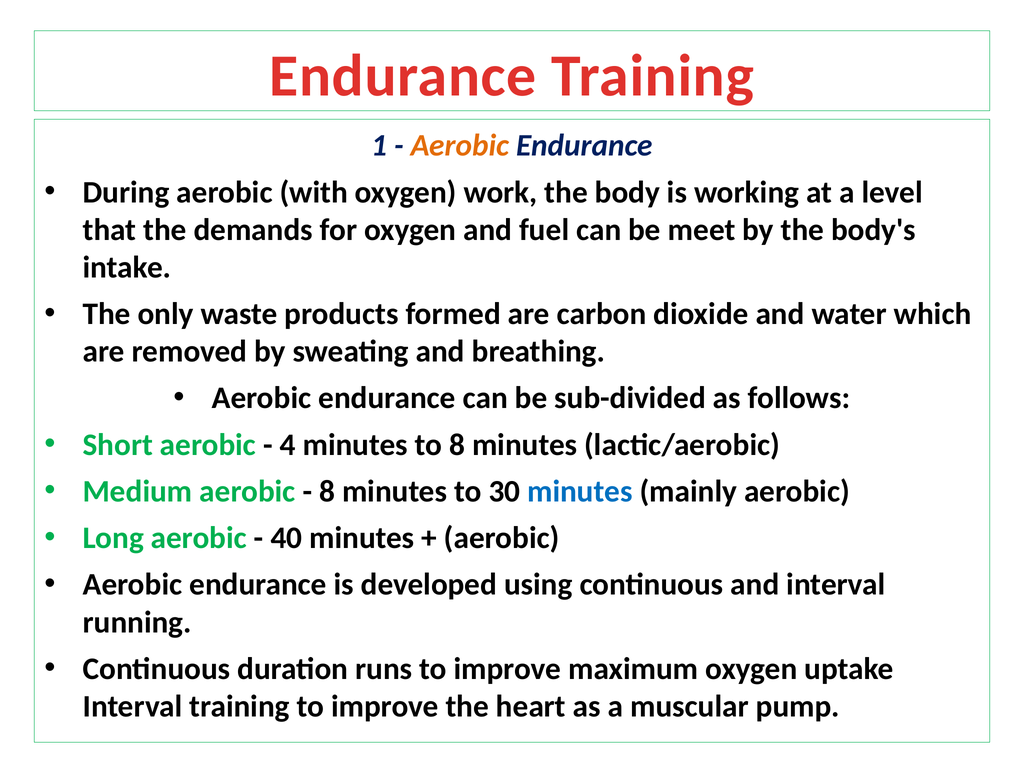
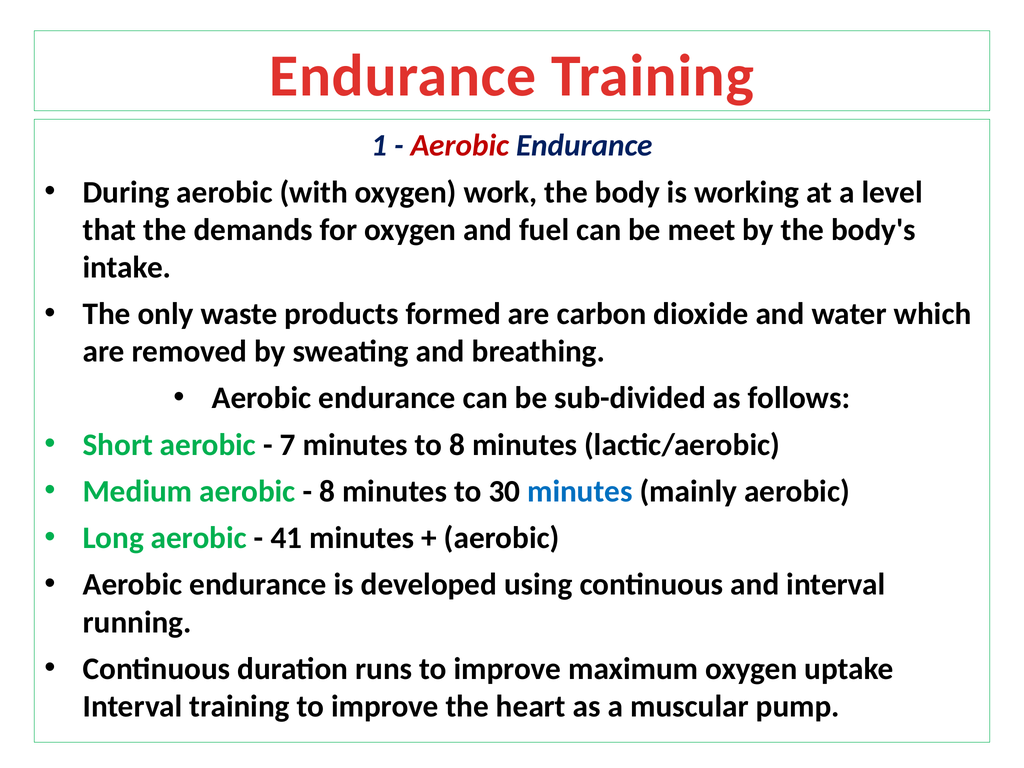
Aerobic at (460, 146) colour: orange -> red
4: 4 -> 7
40: 40 -> 41
